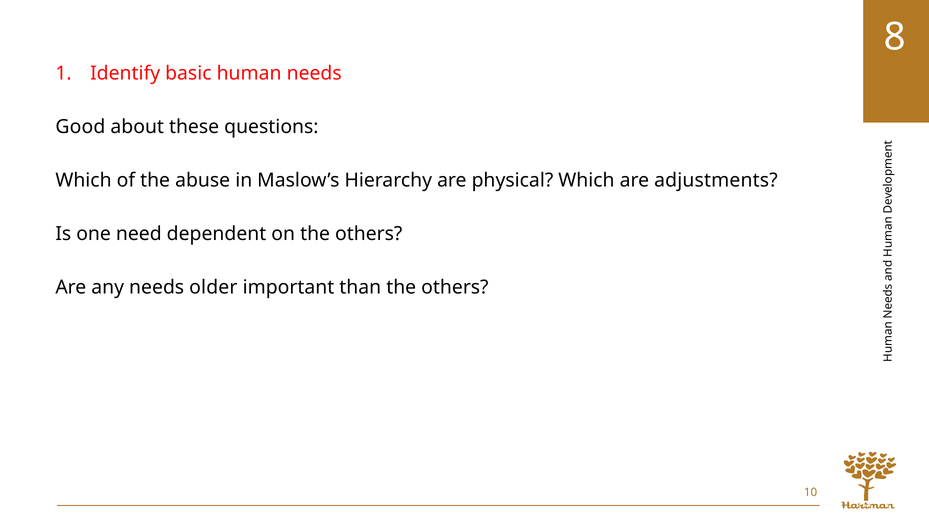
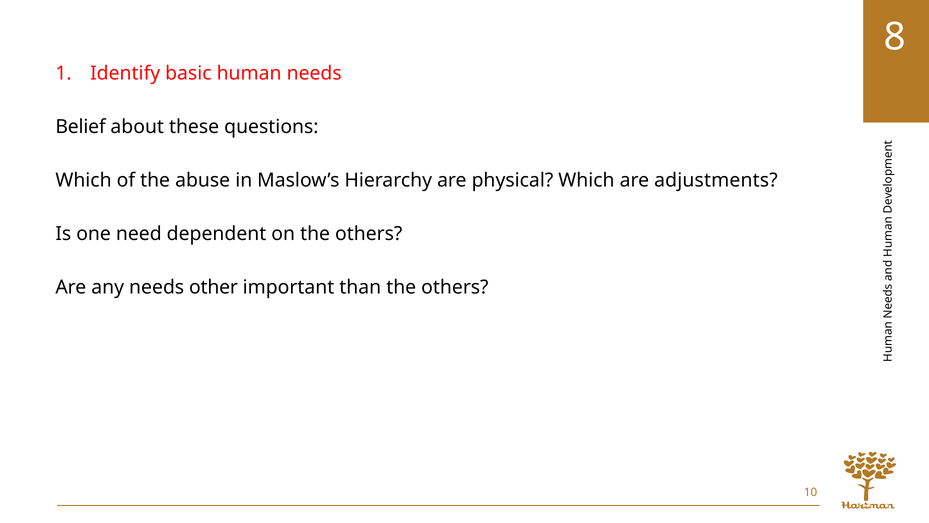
Good: Good -> Belief
older: older -> other
